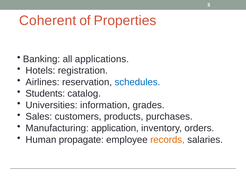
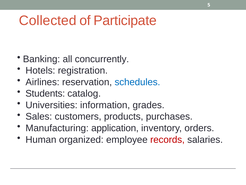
Coherent: Coherent -> Collected
Properties: Properties -> Participate
applications: applications -> concurrently
propagate: propagate -> organized
records colour: orange -> red
